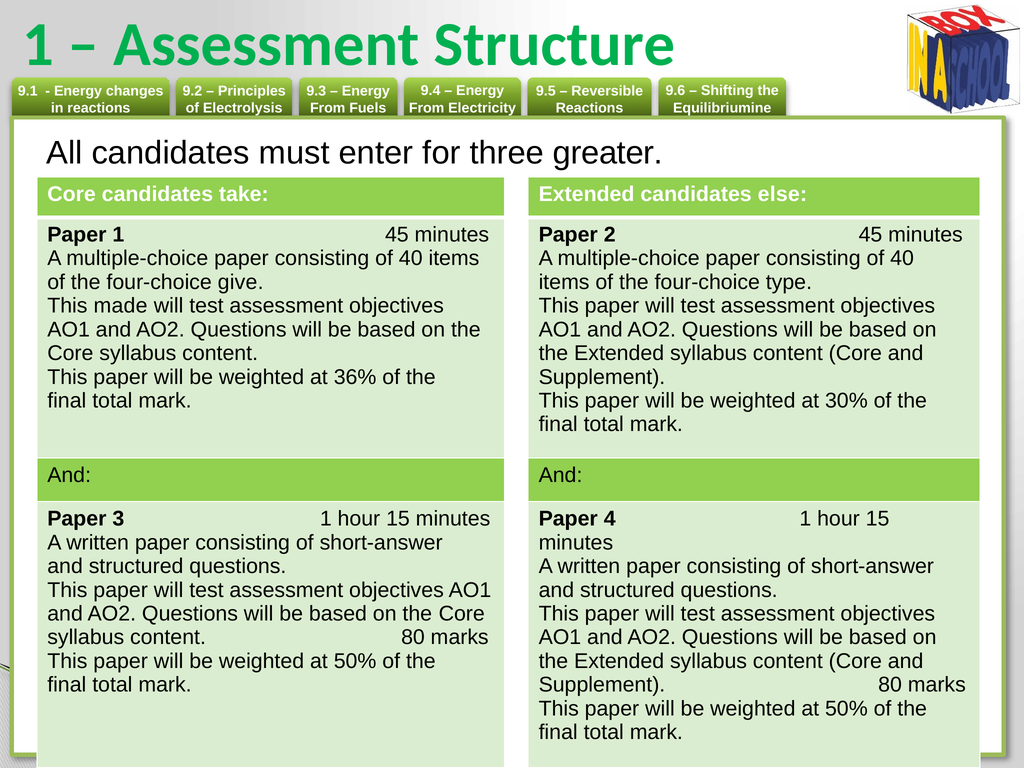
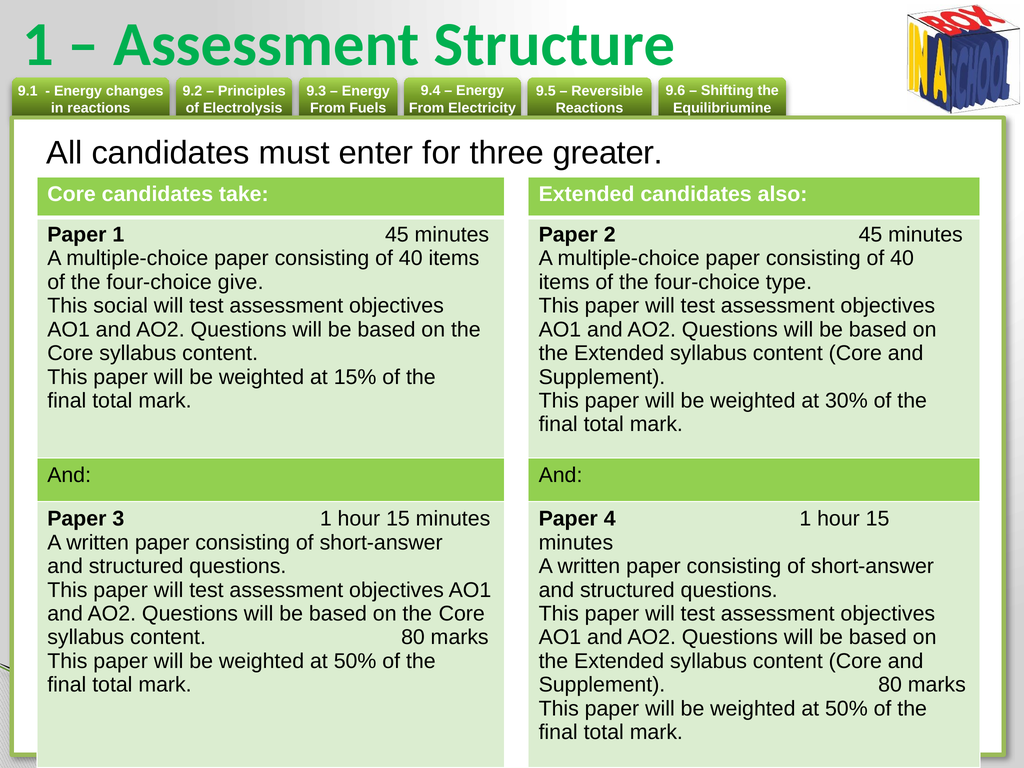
else: else -> also
made: made -> social
36%: 36% -> 15%
